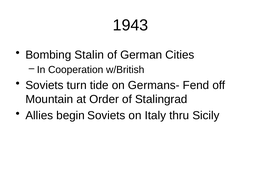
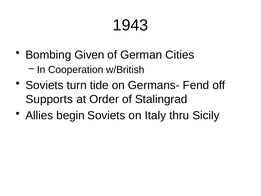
Stalin: Stalin -> Given
Mountain: Mountain -> Supports
